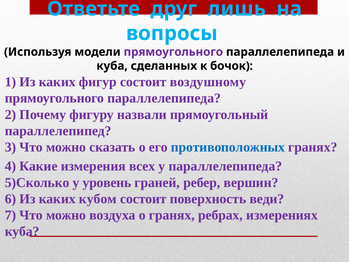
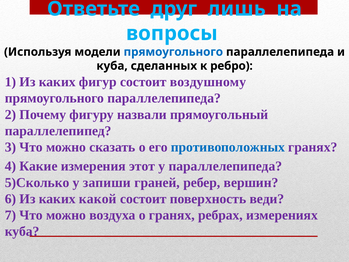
прямоугольного at (173, 52) colour: purple -> blue
бочок: бочок -> ребро
всех: всех -> этот
уровень: уровень -> запиши
кубом: кубом -> какой
